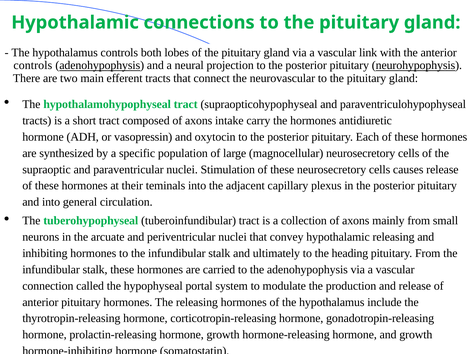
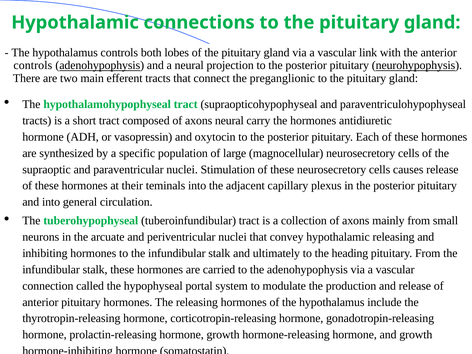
neurovascular: neurovascular -> preganglionic
axons intake: intake -> neural
